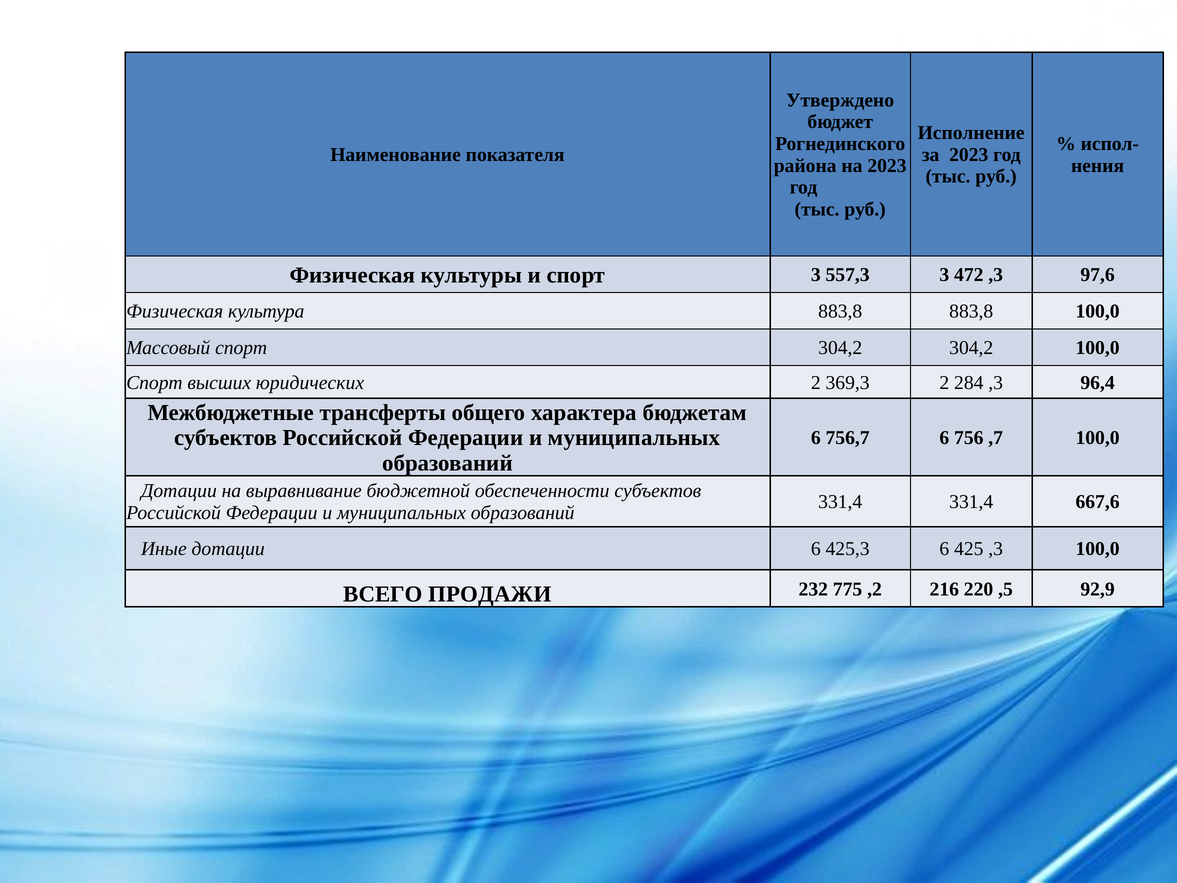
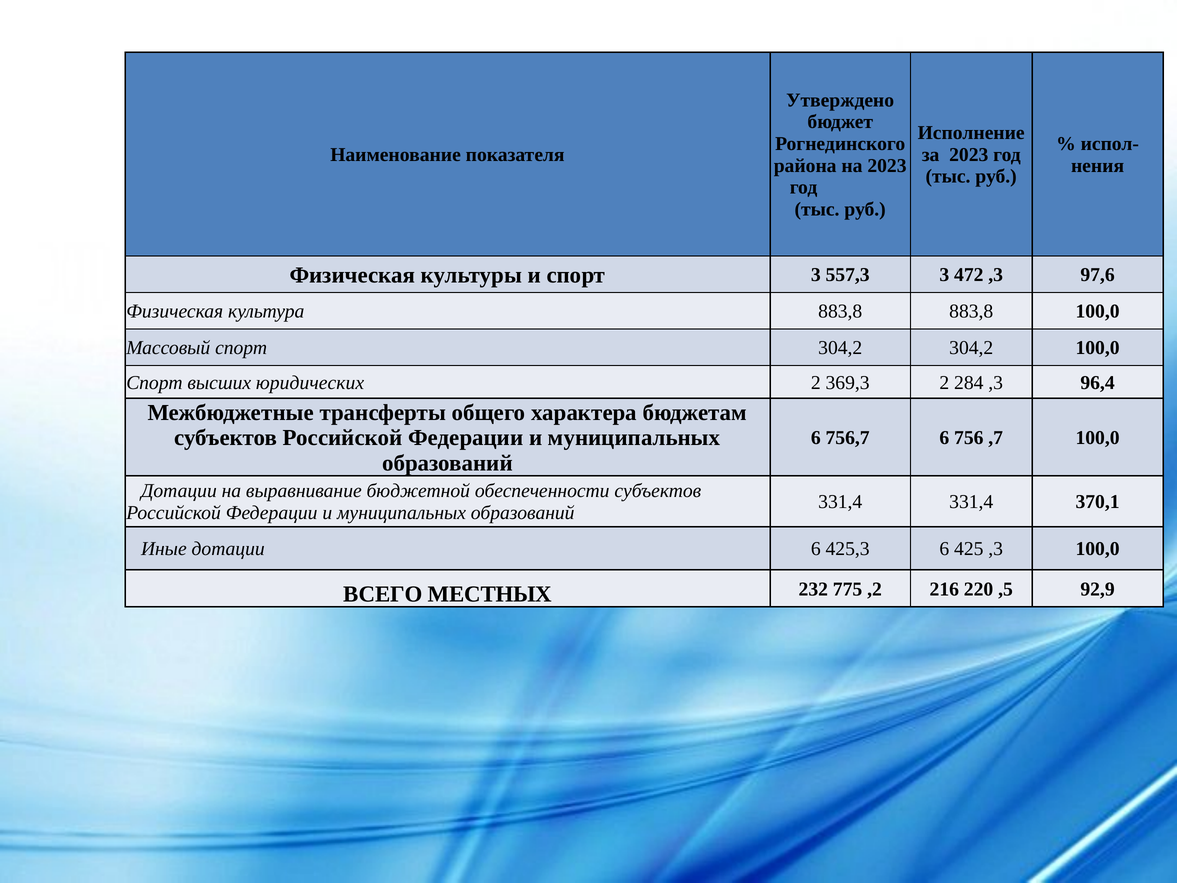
667,6: 667,6 -> 370,1
ПРОДАЖИ: ПРОДАЖИ -> МЕСТНЫХ
